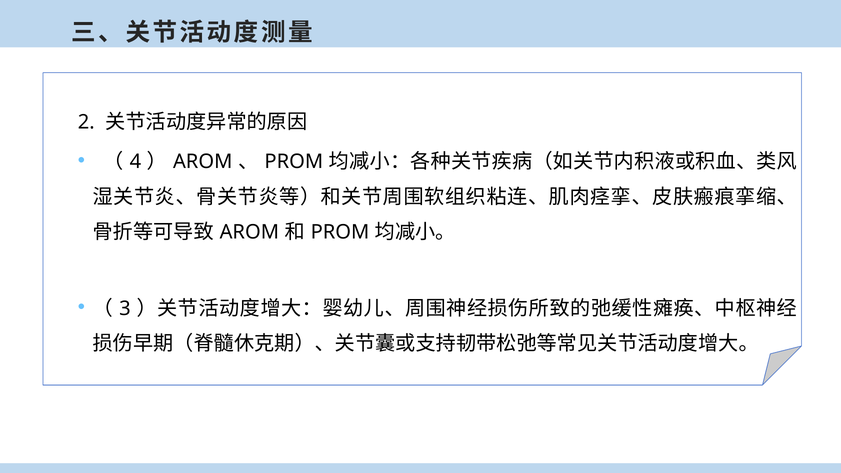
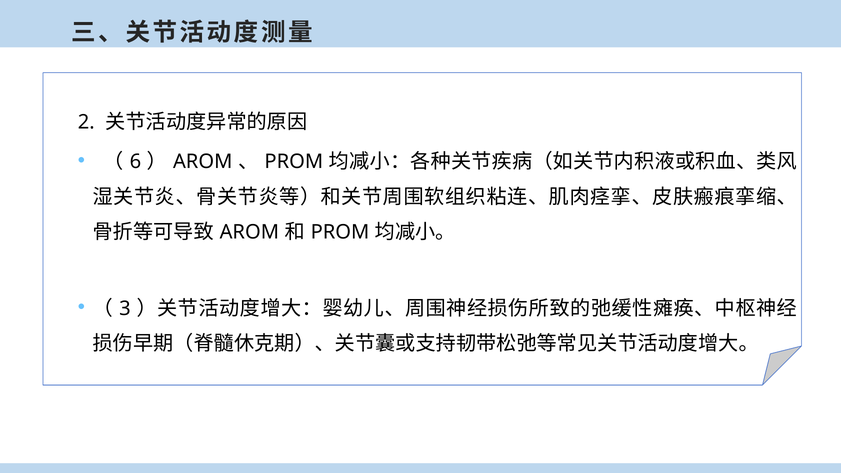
4: 4 -> 6
